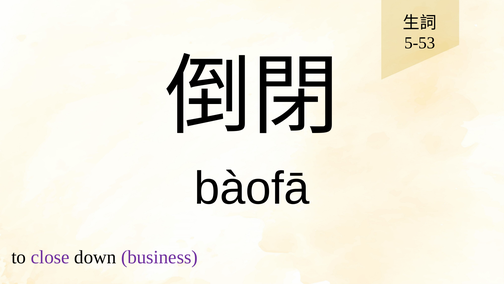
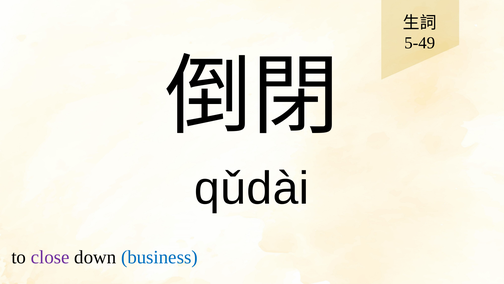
5-53: 5-53 -> 5-49
bàofā: bàofā -> qǔdài
business colour: purple -> blue
